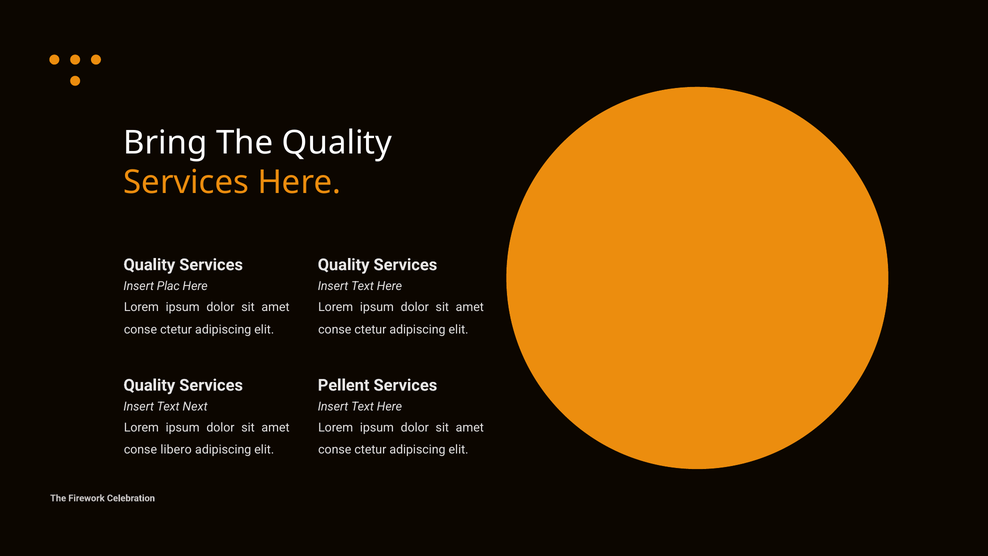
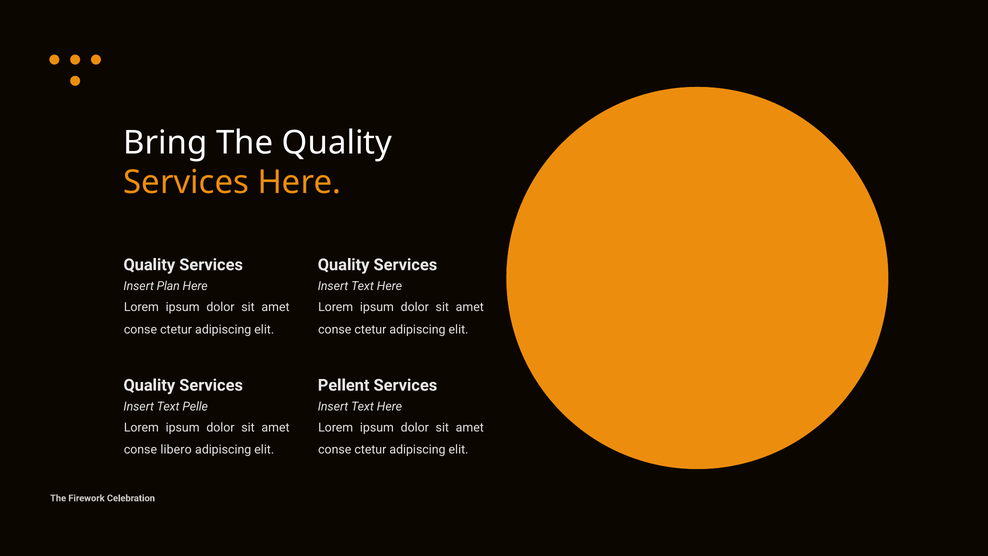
Plac: Plac -> Plan
Next: Next -> Pelle
